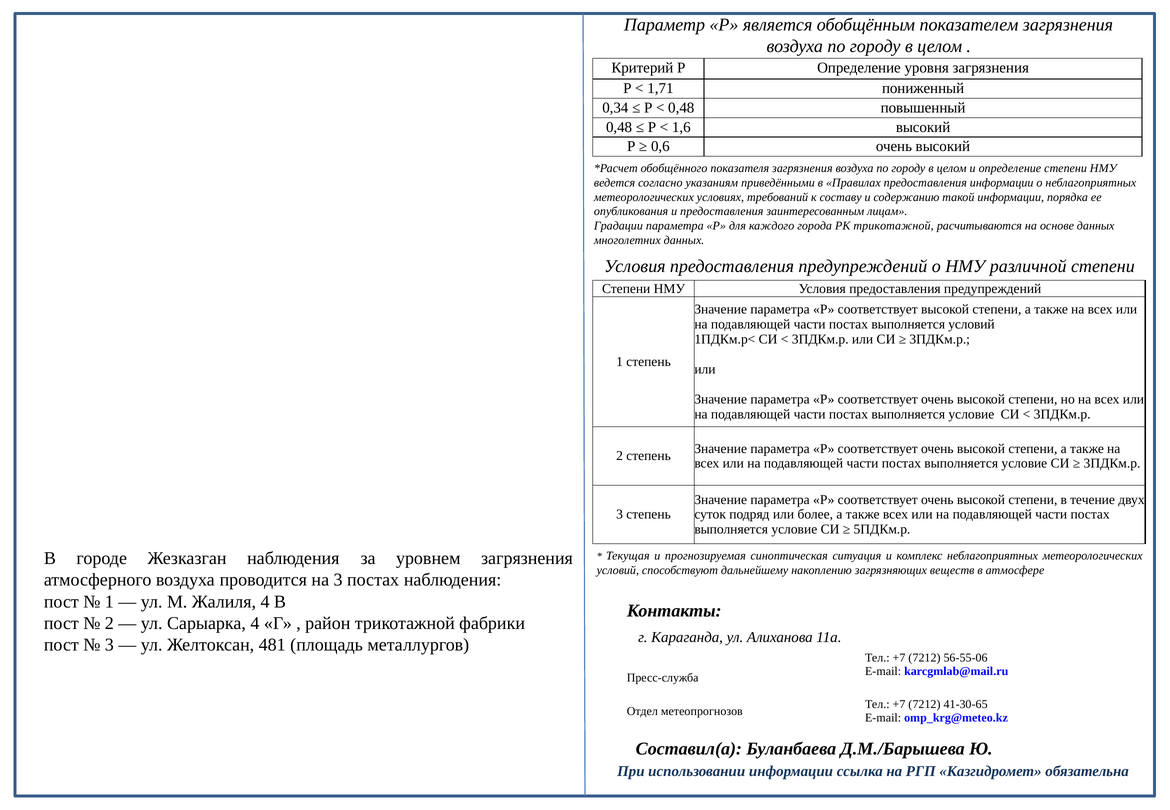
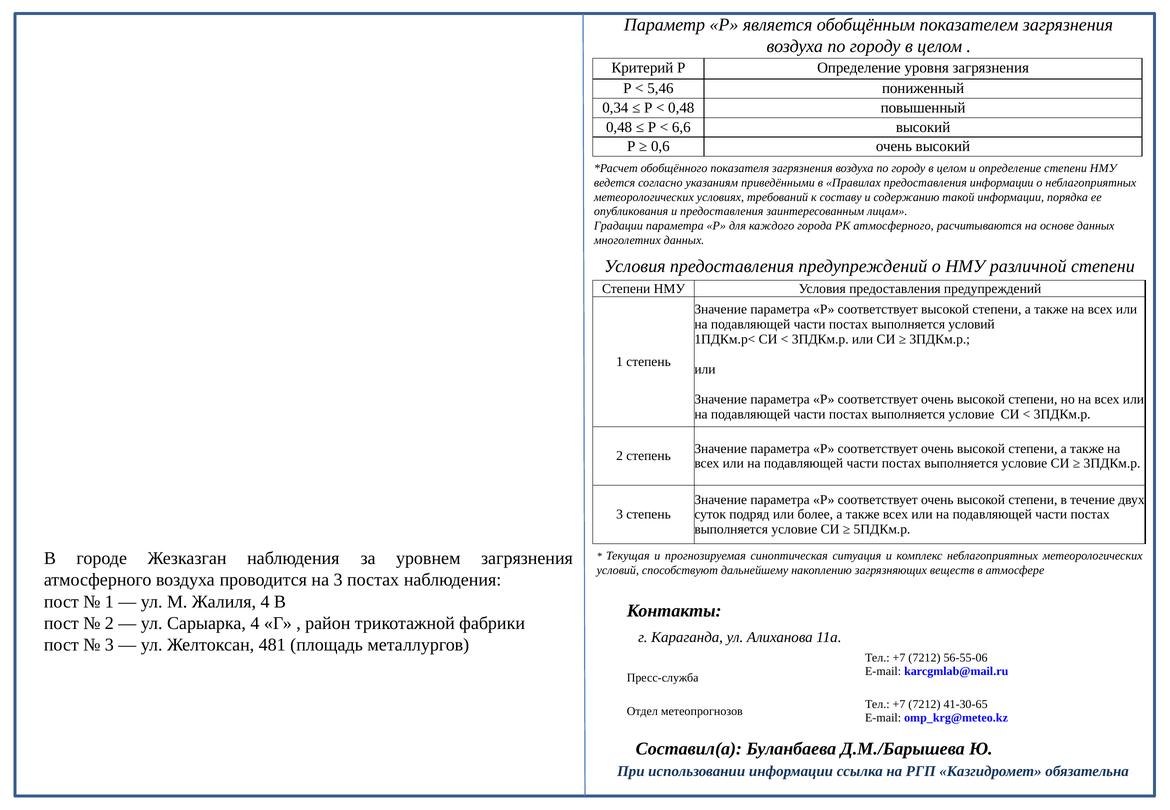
1,71: 1,71 -> 5,46
1,6: 1,6 -> 6,6
РК трикотажной: трикотажной -> атмосферного
